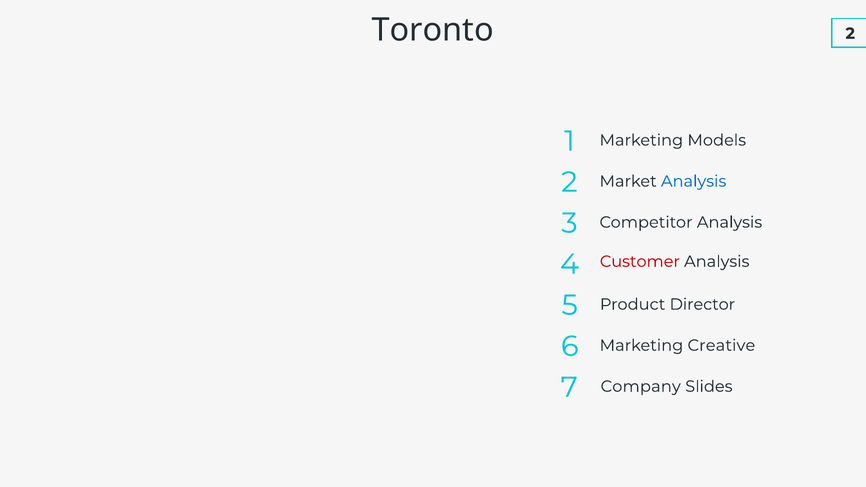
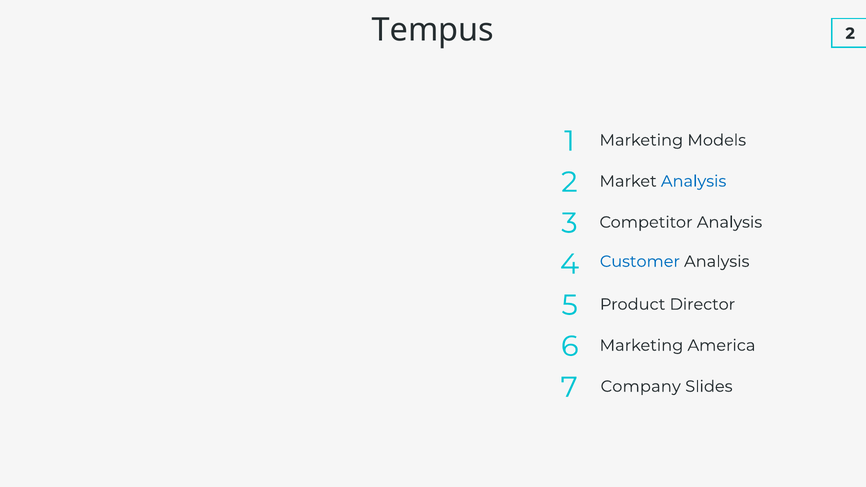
Toronto: Toronto -> Tempus
Customer colour: red -> blue
Creative: Creative -> America
